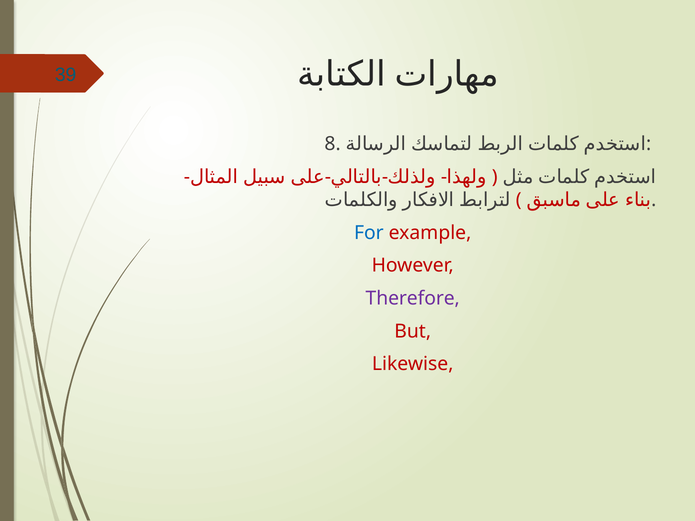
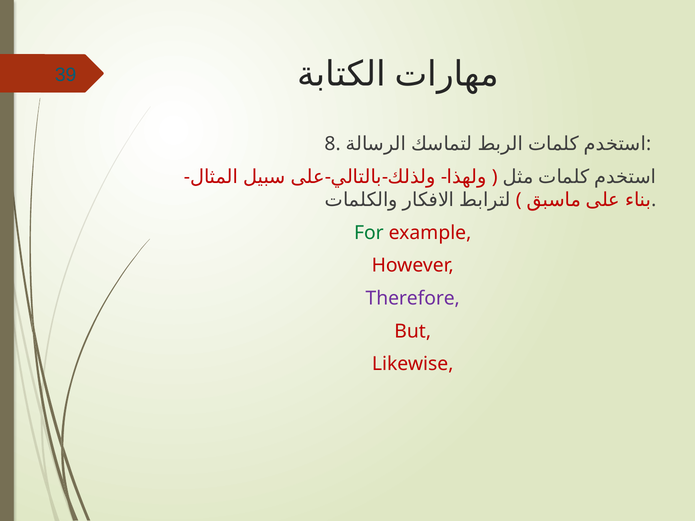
For colour: blue -> green
